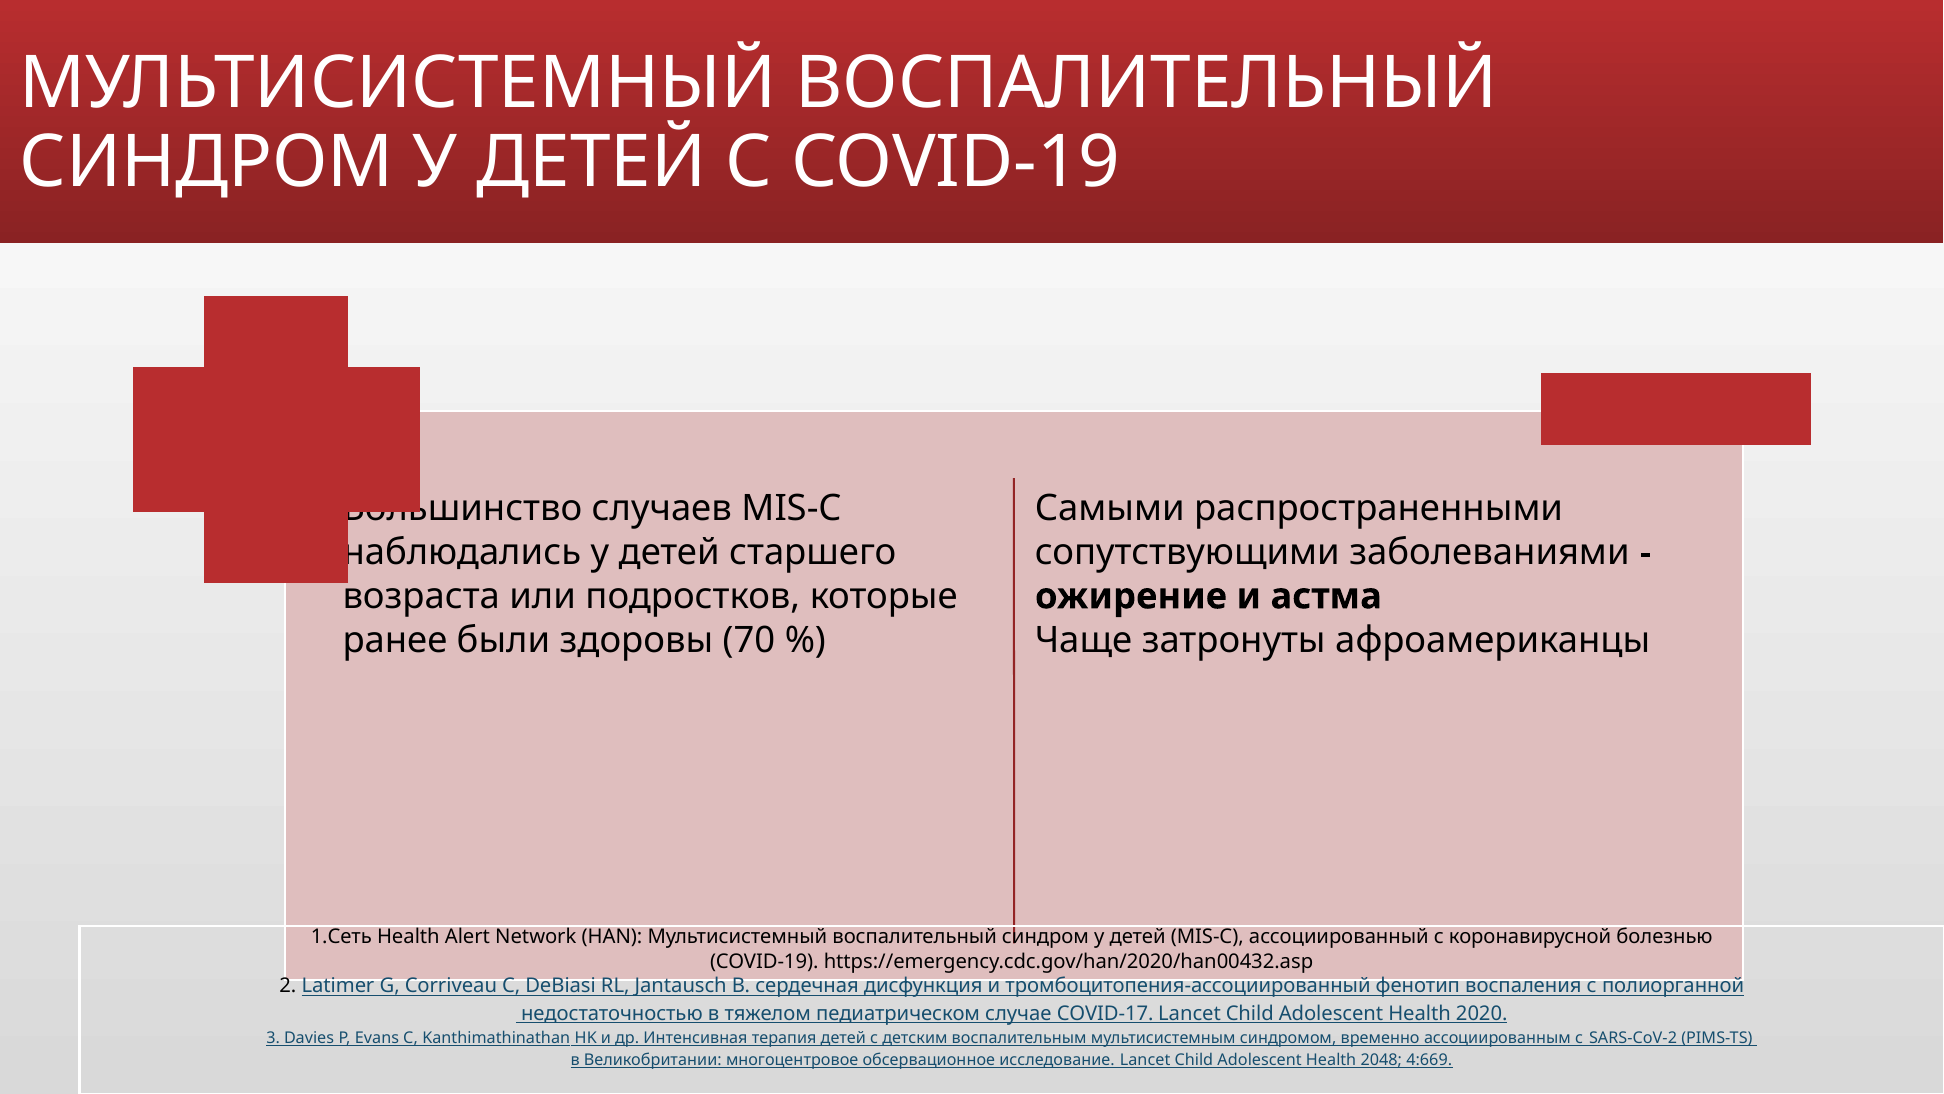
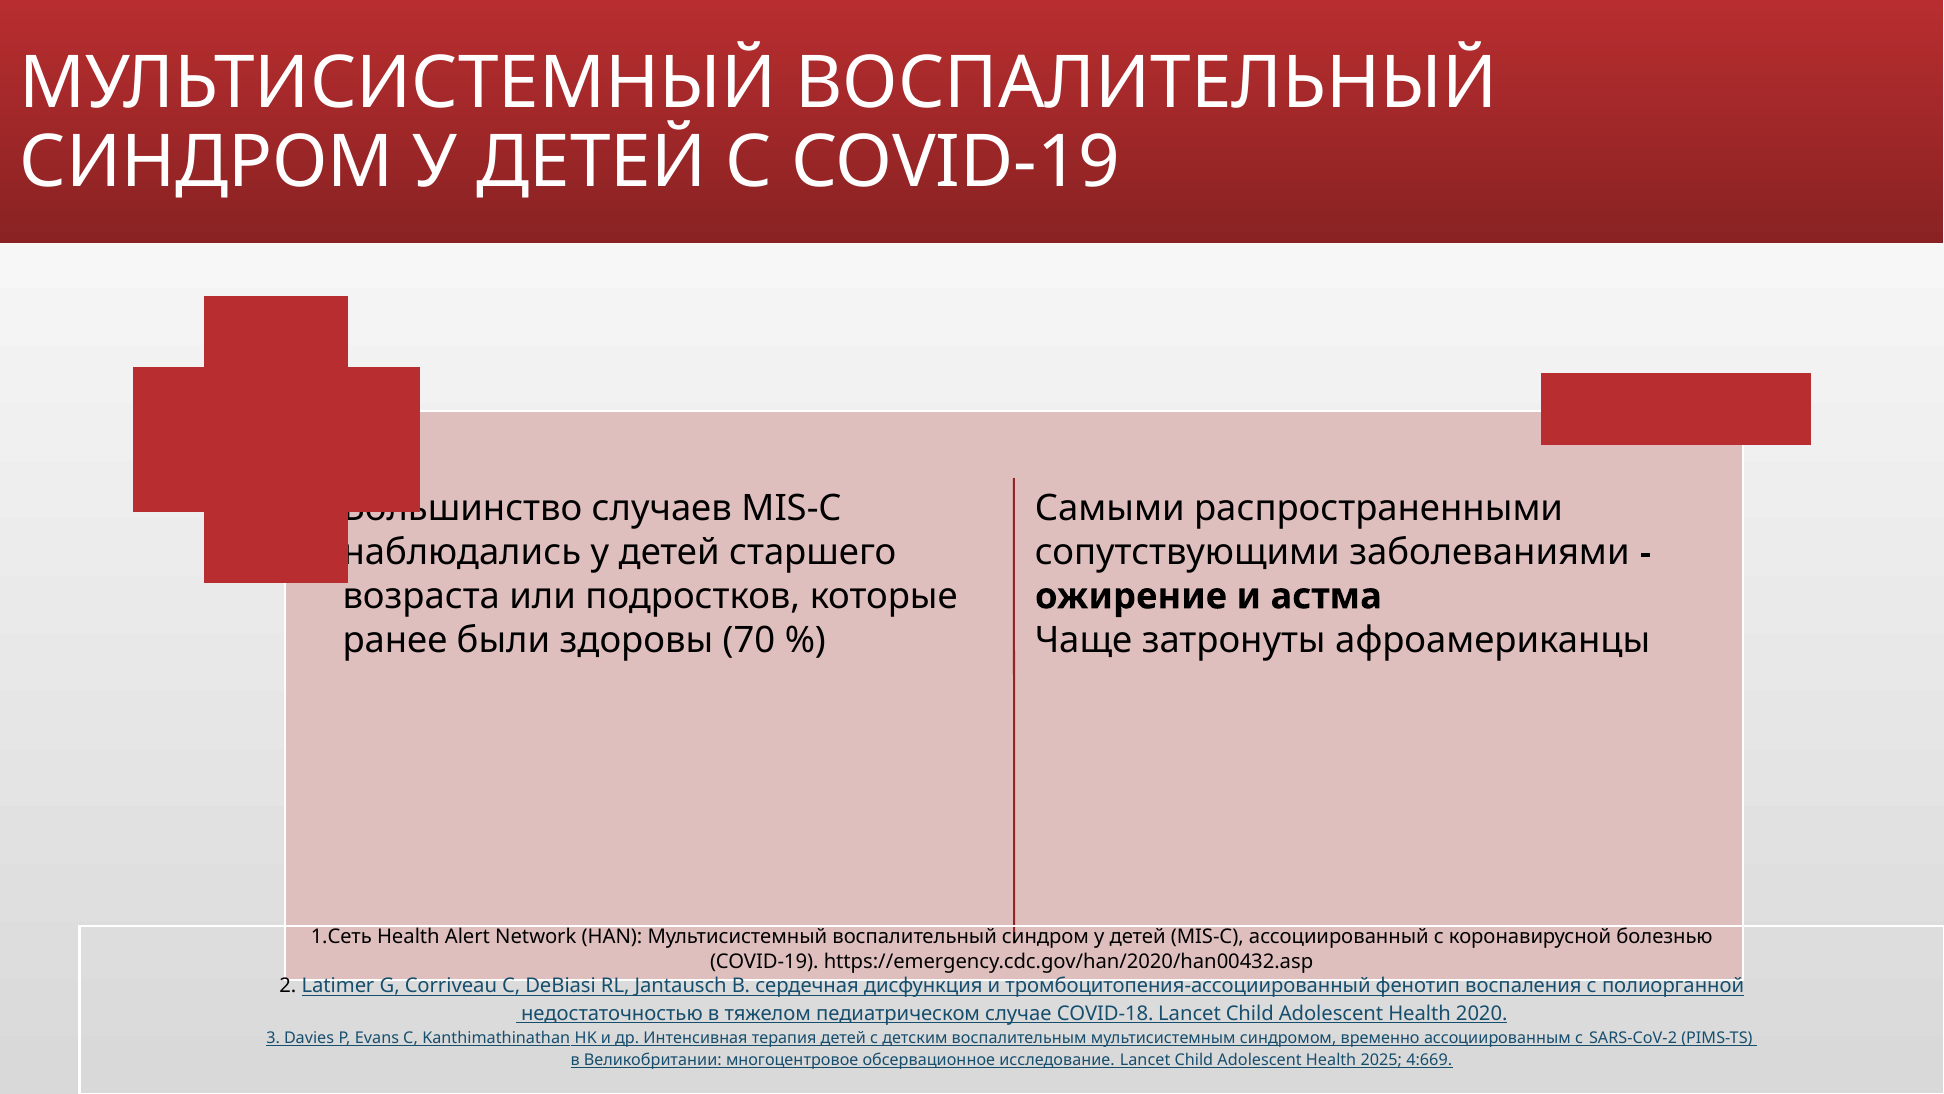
COVID-17: COVID-17 -> COVID-18
2048: 2048 -> 2025
